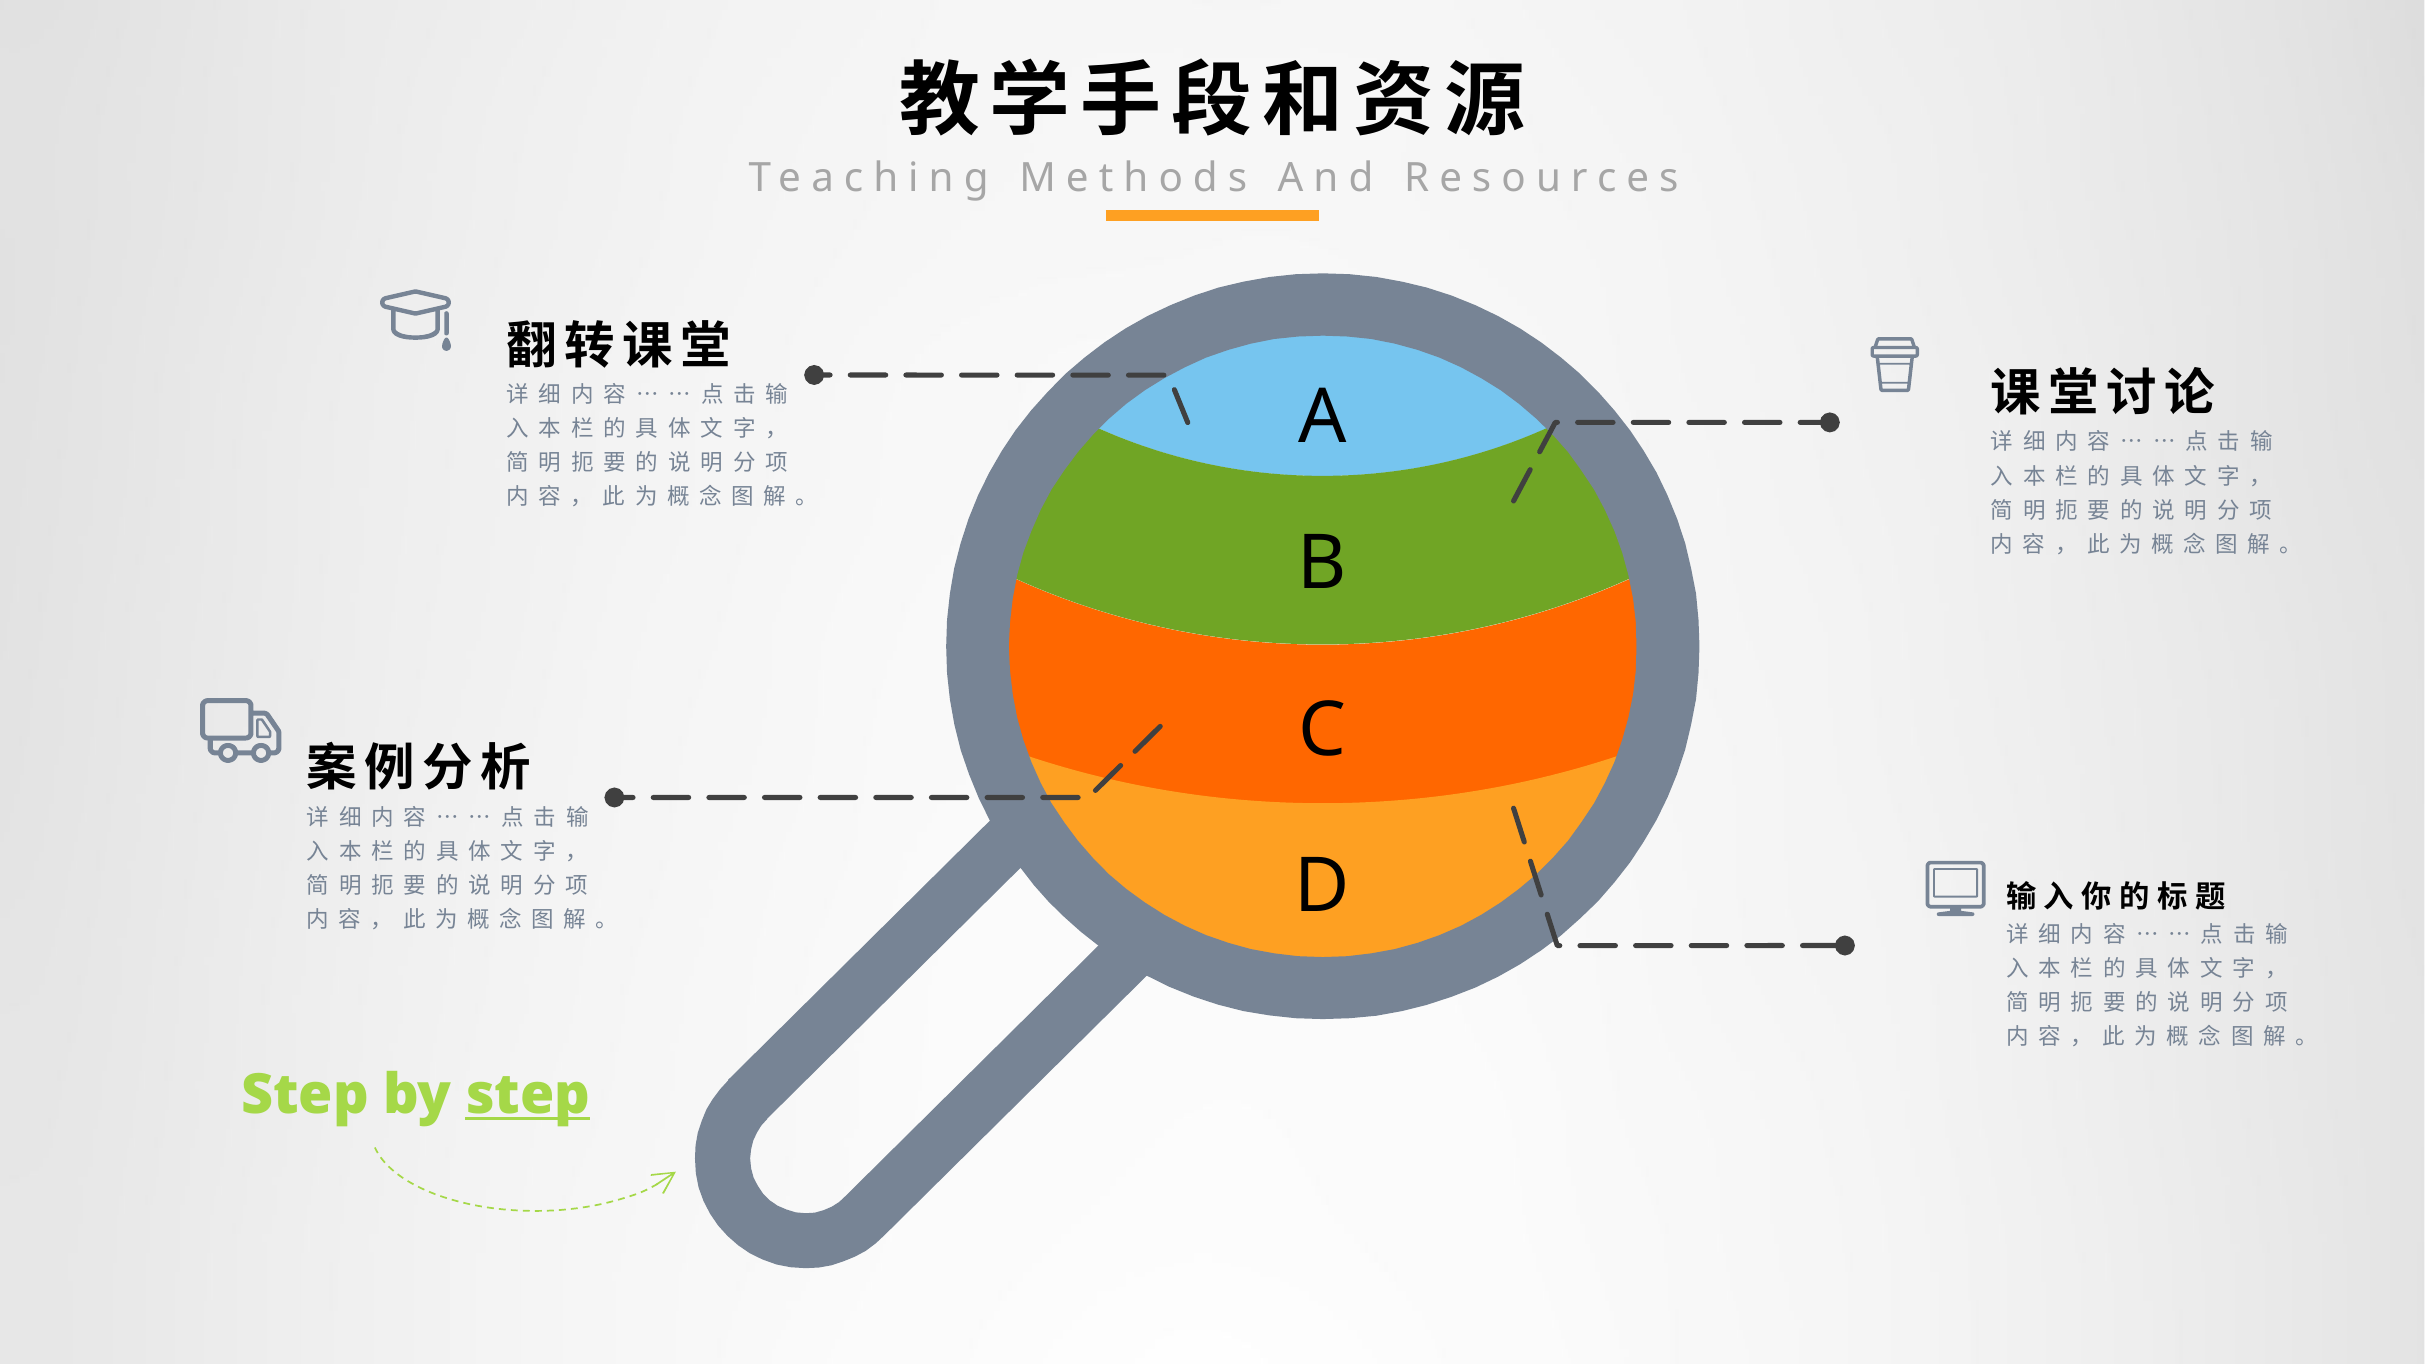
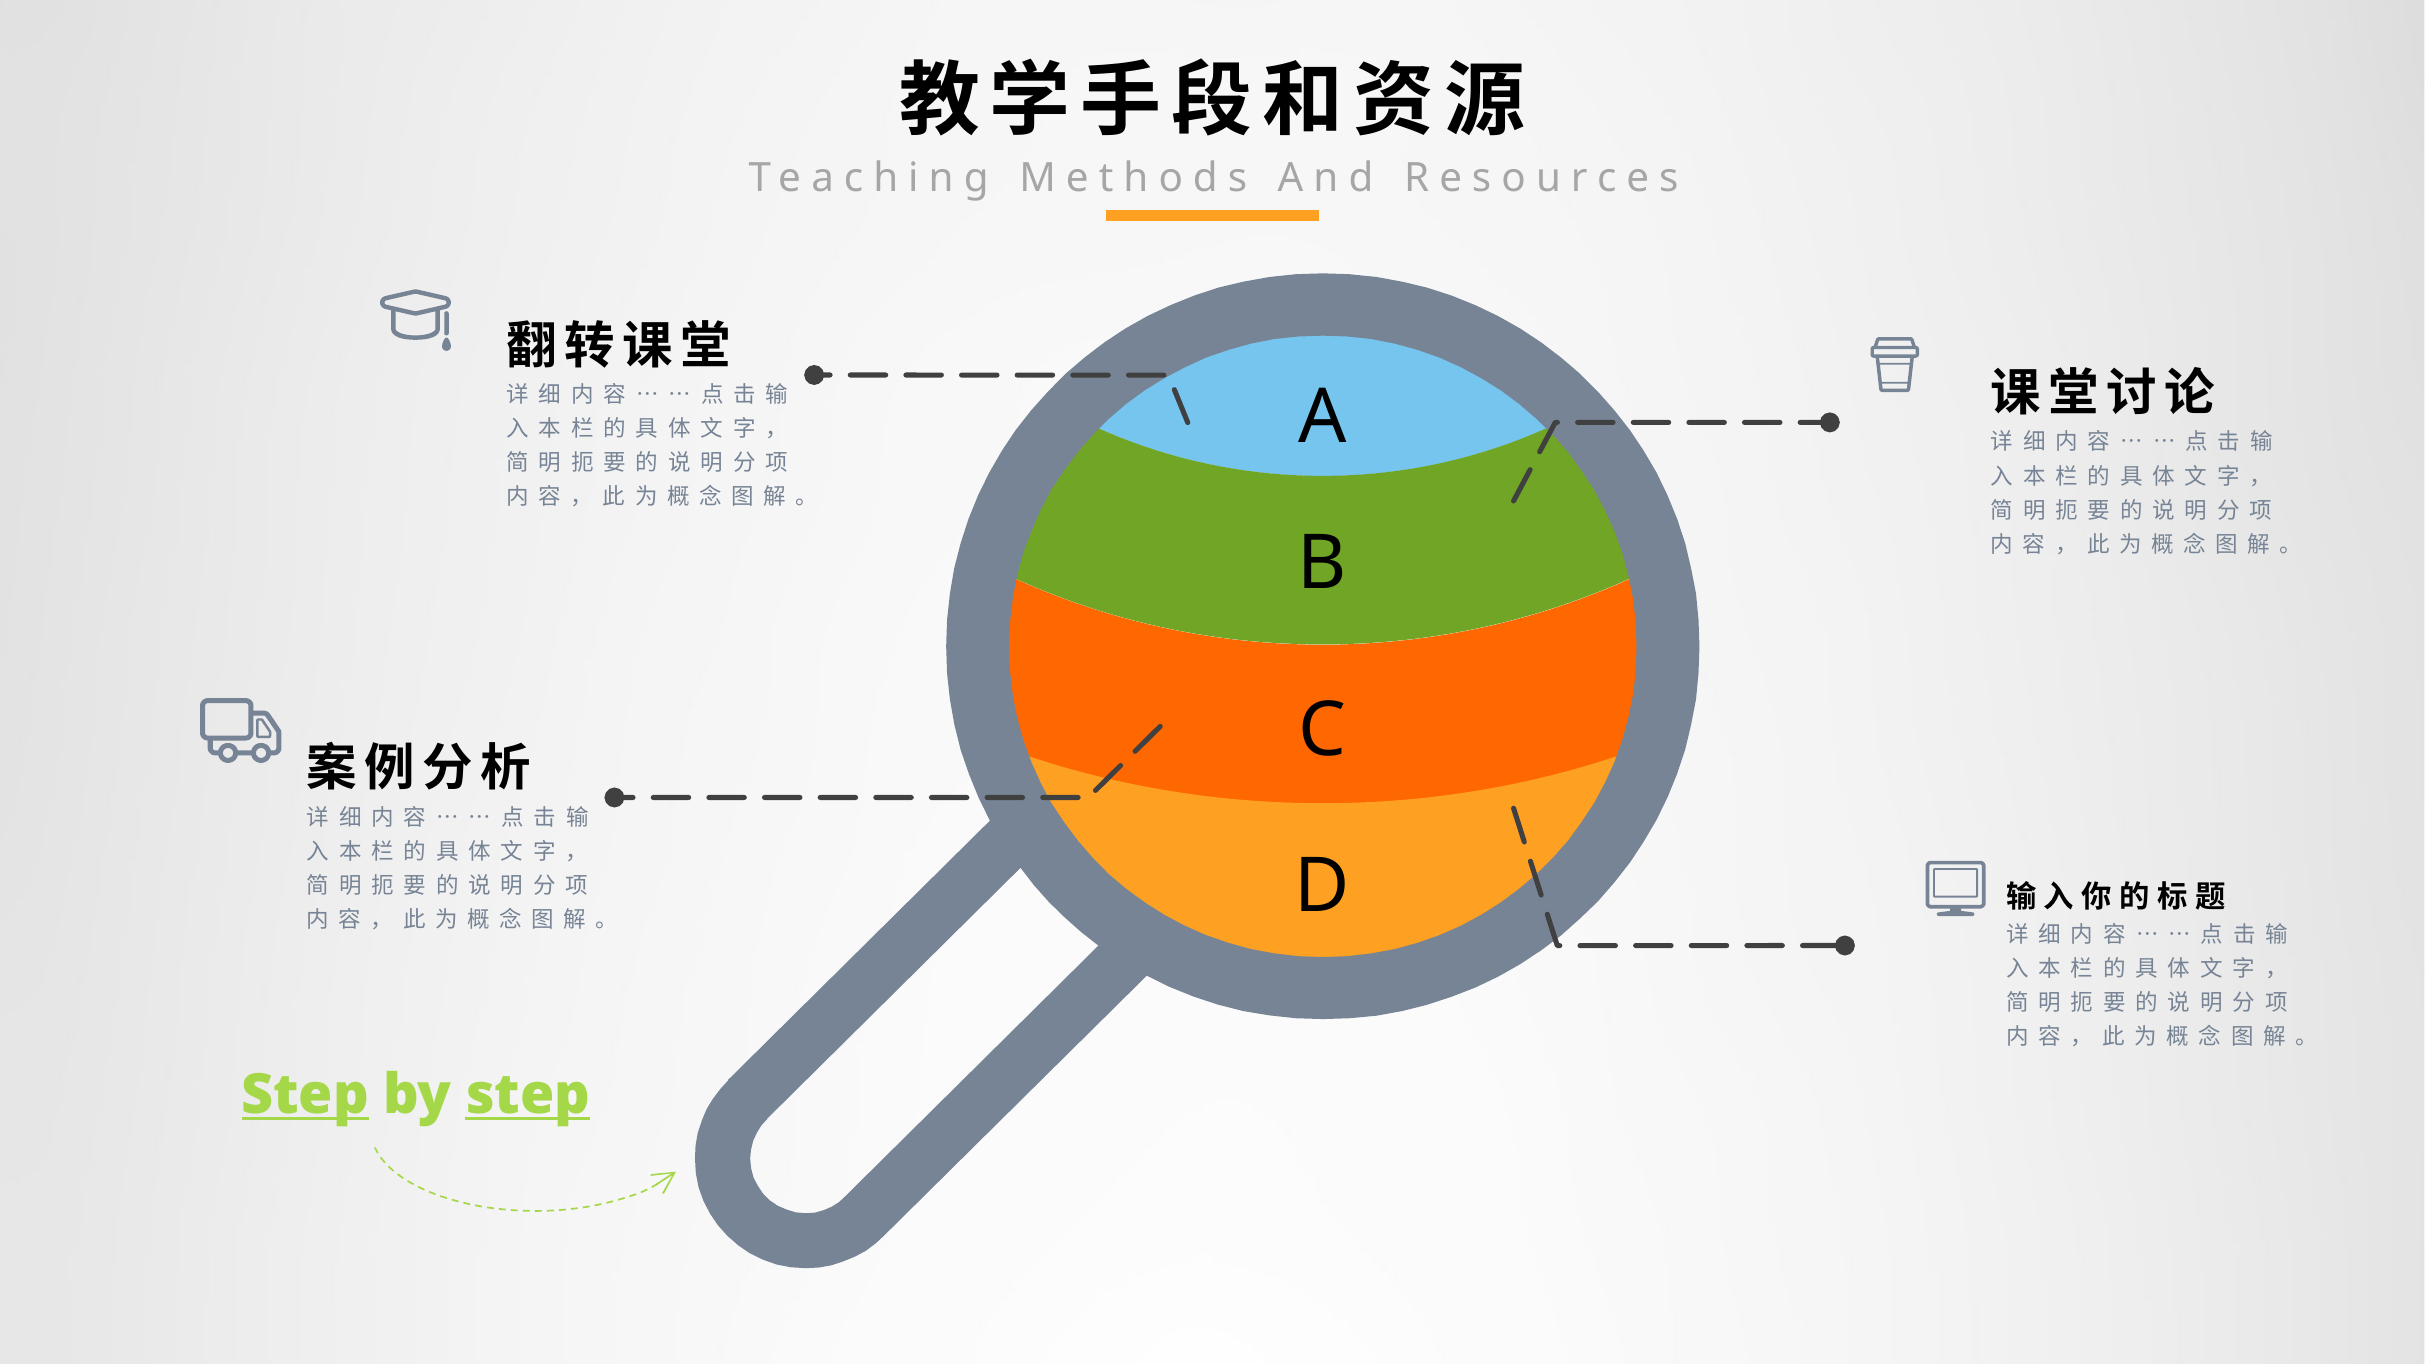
Step at (305, 1095) underline: none -> present
